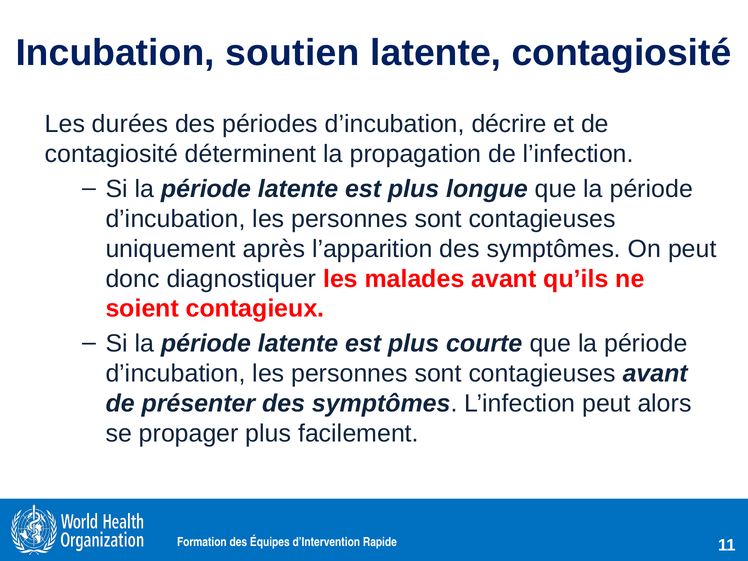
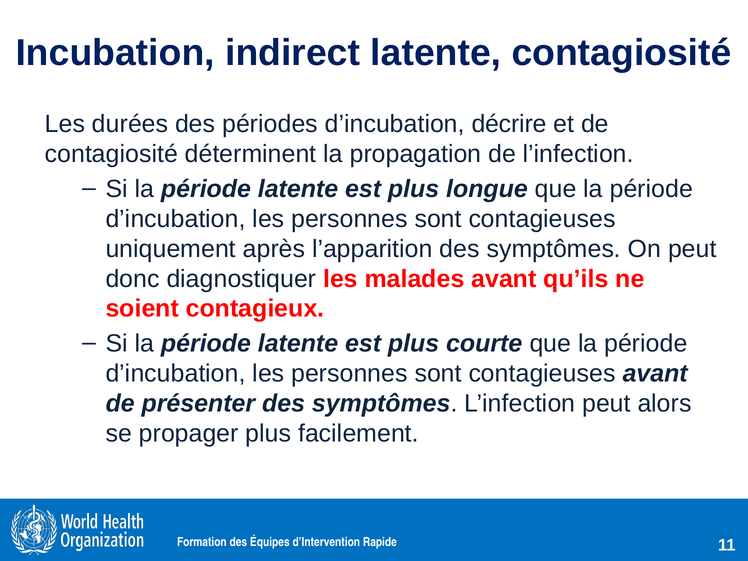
soutien: soutien -> indirect
